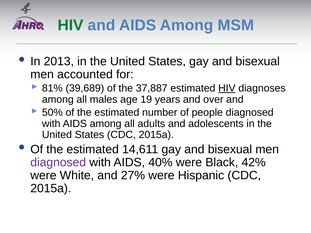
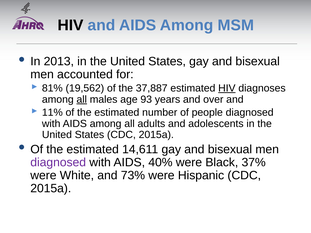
HIV at (70, 25) colour: green -> black
39,689: 39,689 -> 19,562
all at (82, 100) underline: none -> present
19: 19 -> 93
50%: 50% -> 11%
42%: 42% -> 37%
27%: 27% -> 73%
